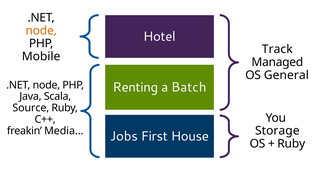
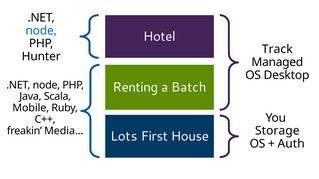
node at (41, 31) colour: orange -> blue
Mobile: Mobile -> Hunter
General: General -> Desktop
Source: Source -> Mobile
Jobs: Jobs -> Lots
Ruby at (291, 144): Ruby -> Auth
